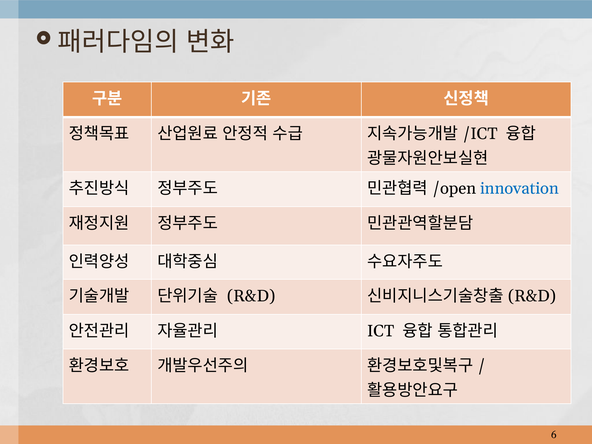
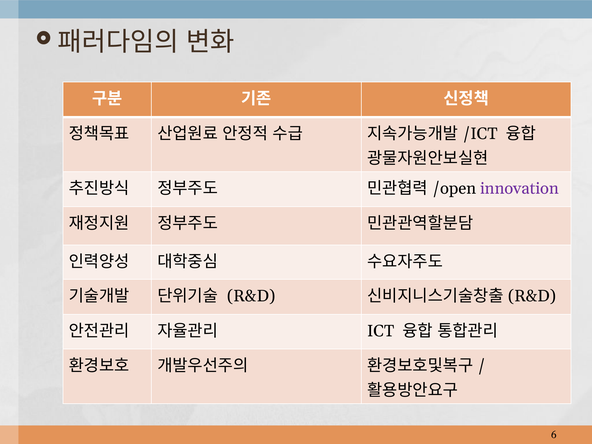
innovation colour: blue -> purple
